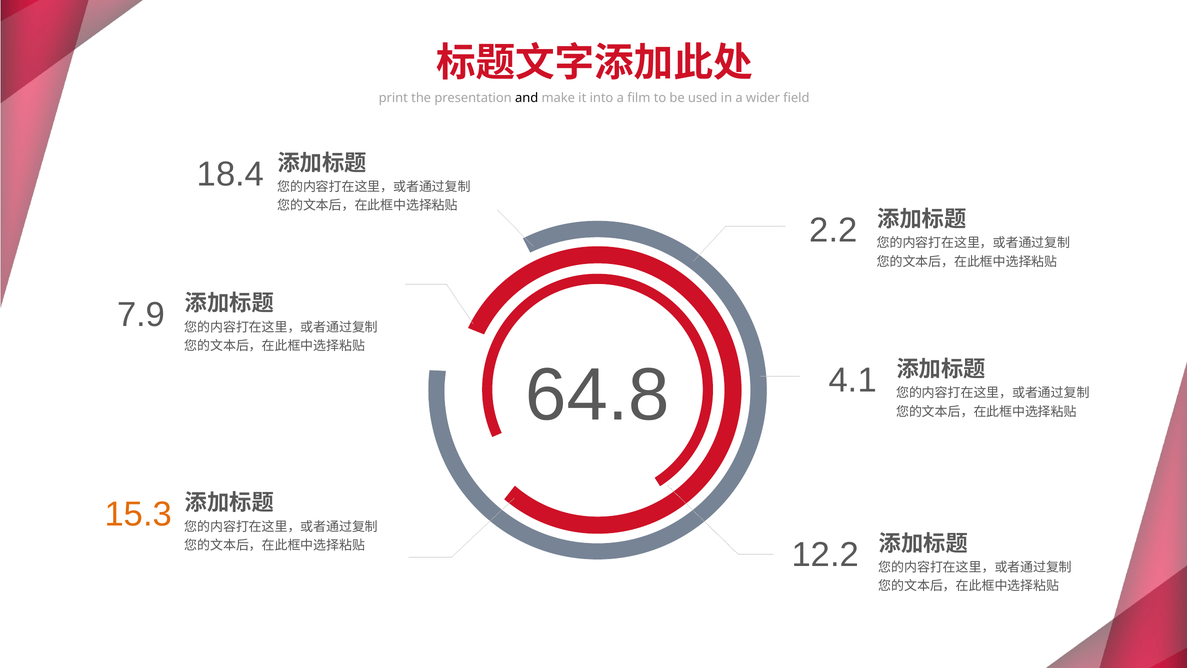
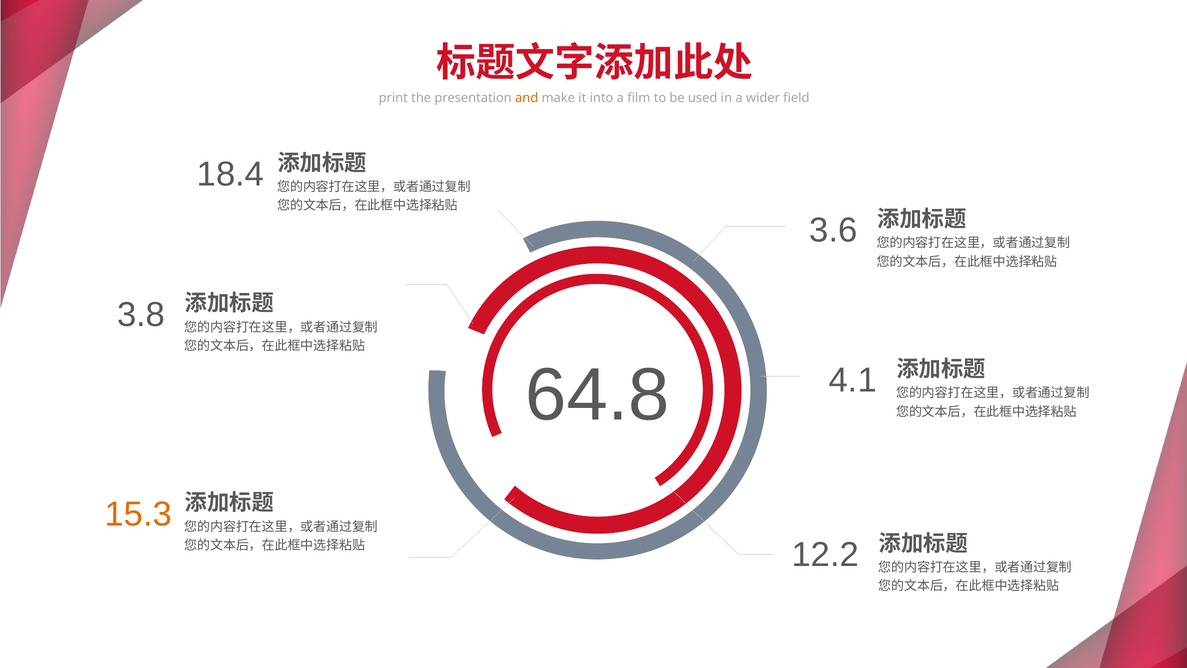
and colour: black -> orange
2.2: 2.2 -> 3.6
7.9: 7.9 -> 3.8
